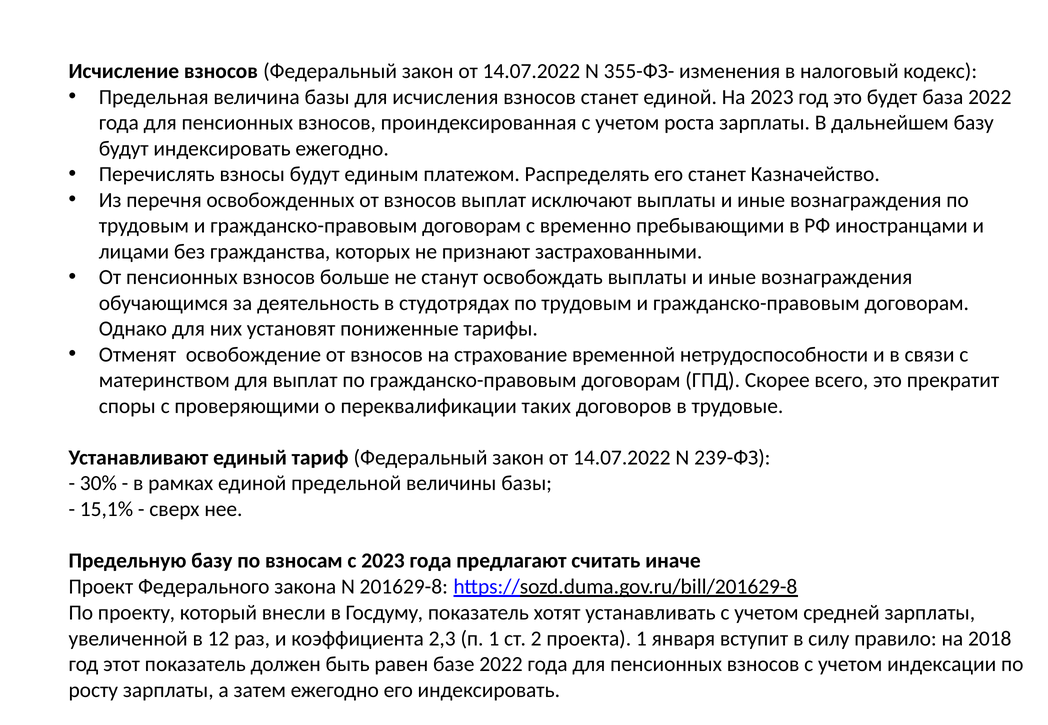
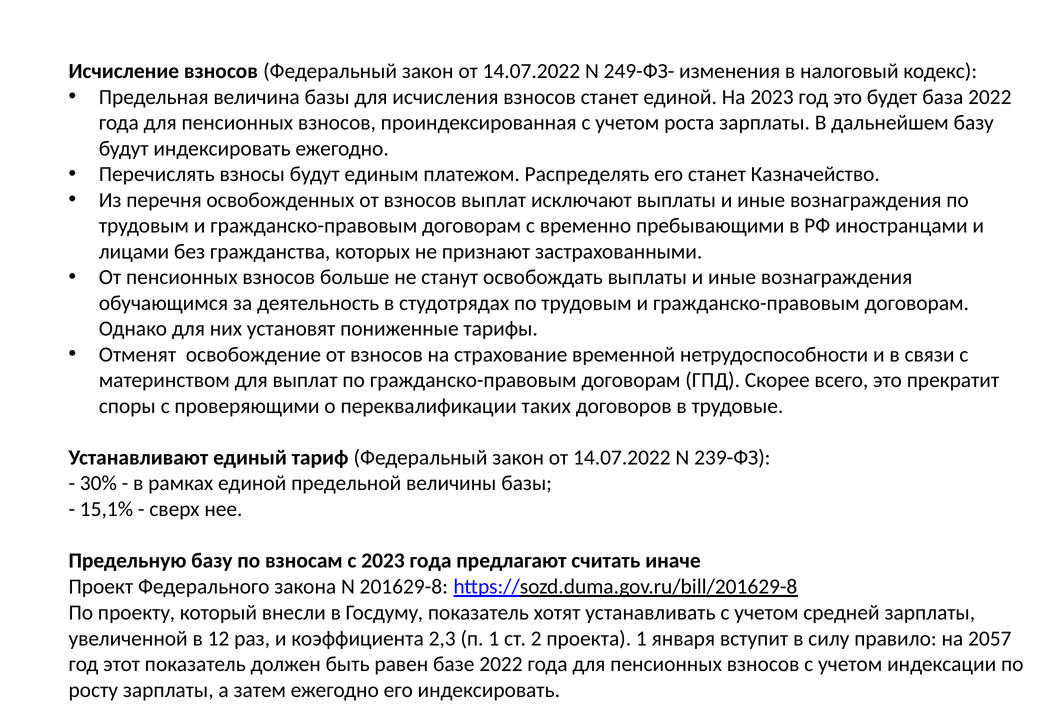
355-ФЗ-: 355-ФЗ- -> 249-ФЗ-
2018: 2018 -> 2057
